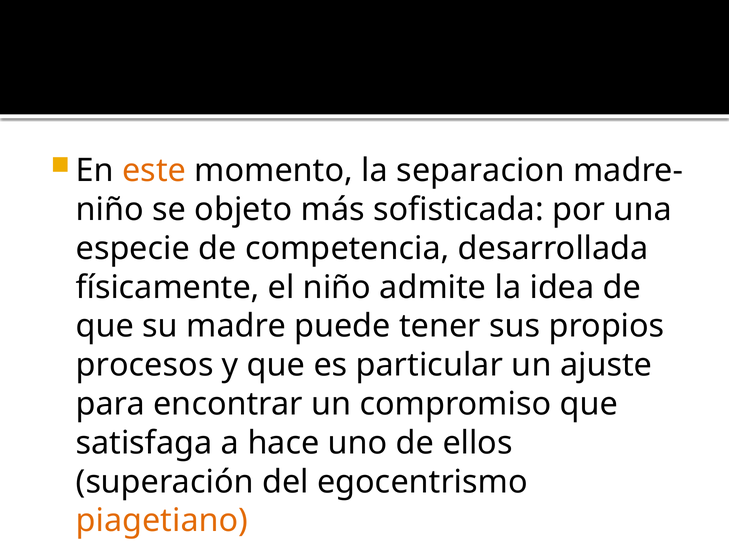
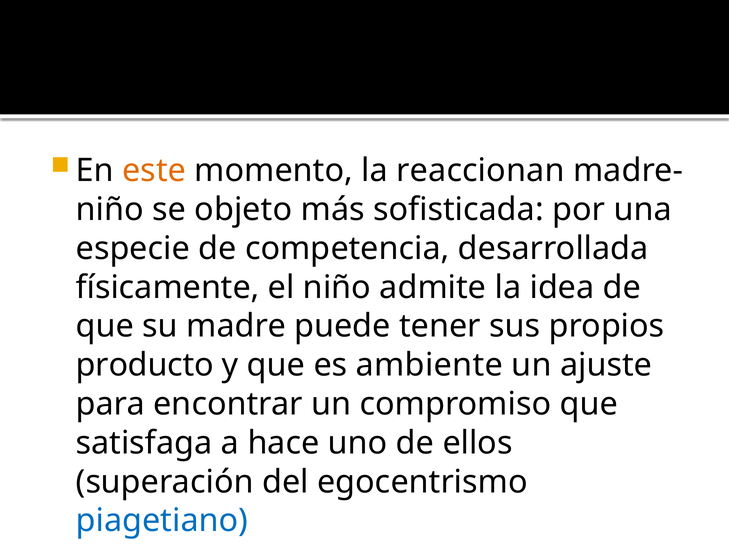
separacion: separacion -> reaccionan
procesos: procesos -> producto
particular: particular -> ambiente
piagetiano colour: orange -> blue
